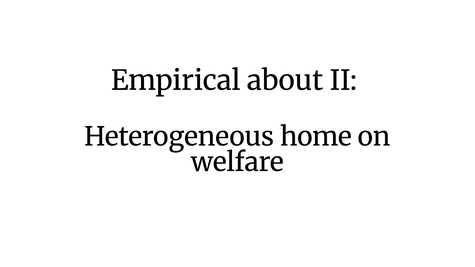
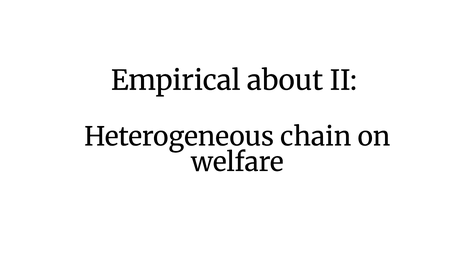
home: home -> chain
